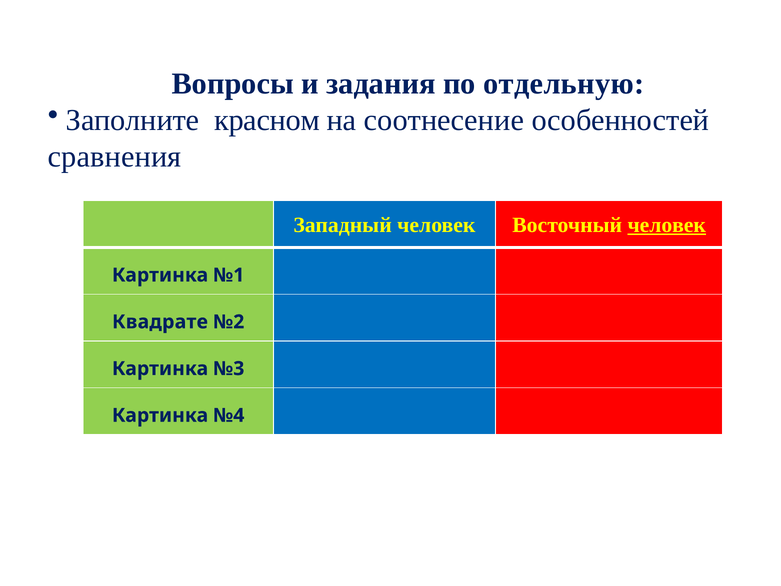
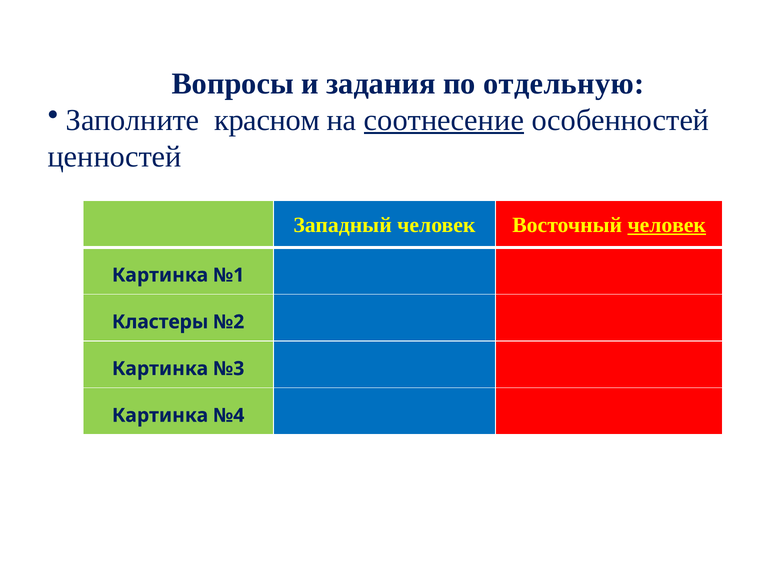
соотнесение underline: none -> present
сравнения: сравнения -> ценностей
Квадрате: Квадрате -> Кластеры
